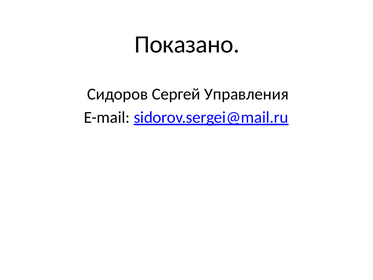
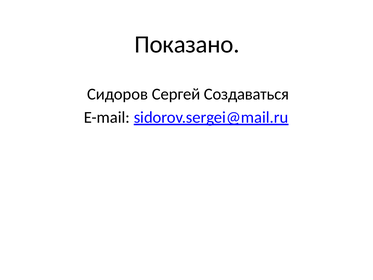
Управления: Управления -> Создаваться
